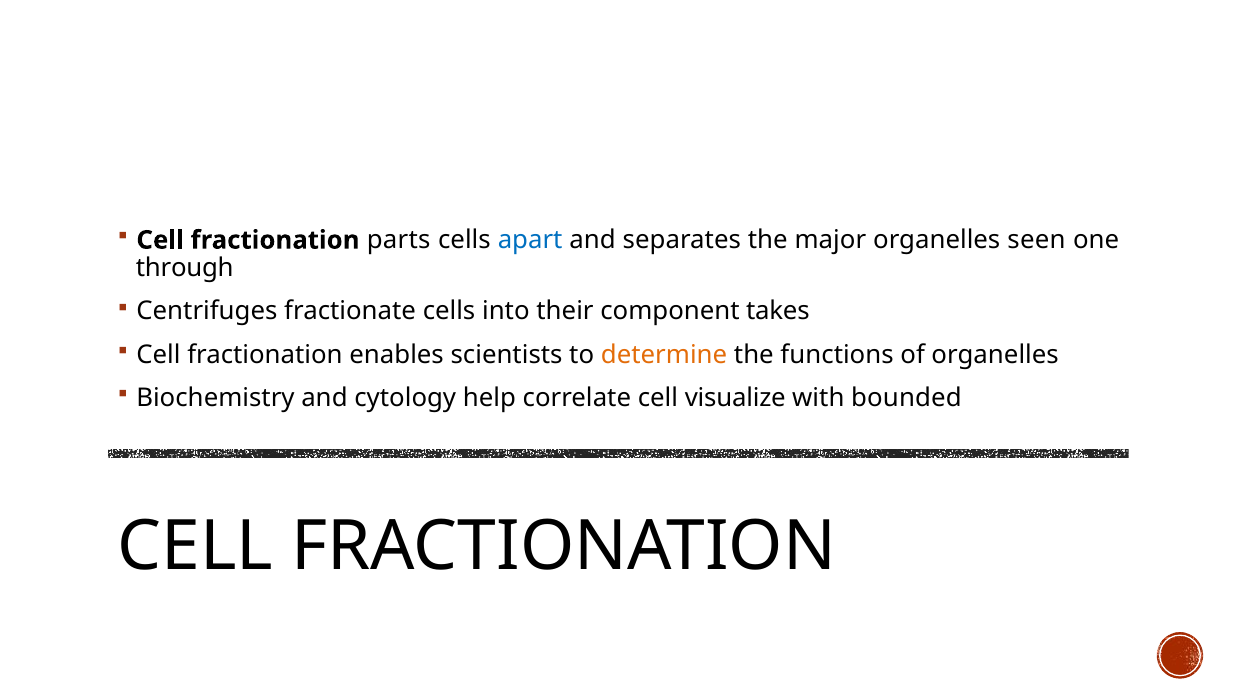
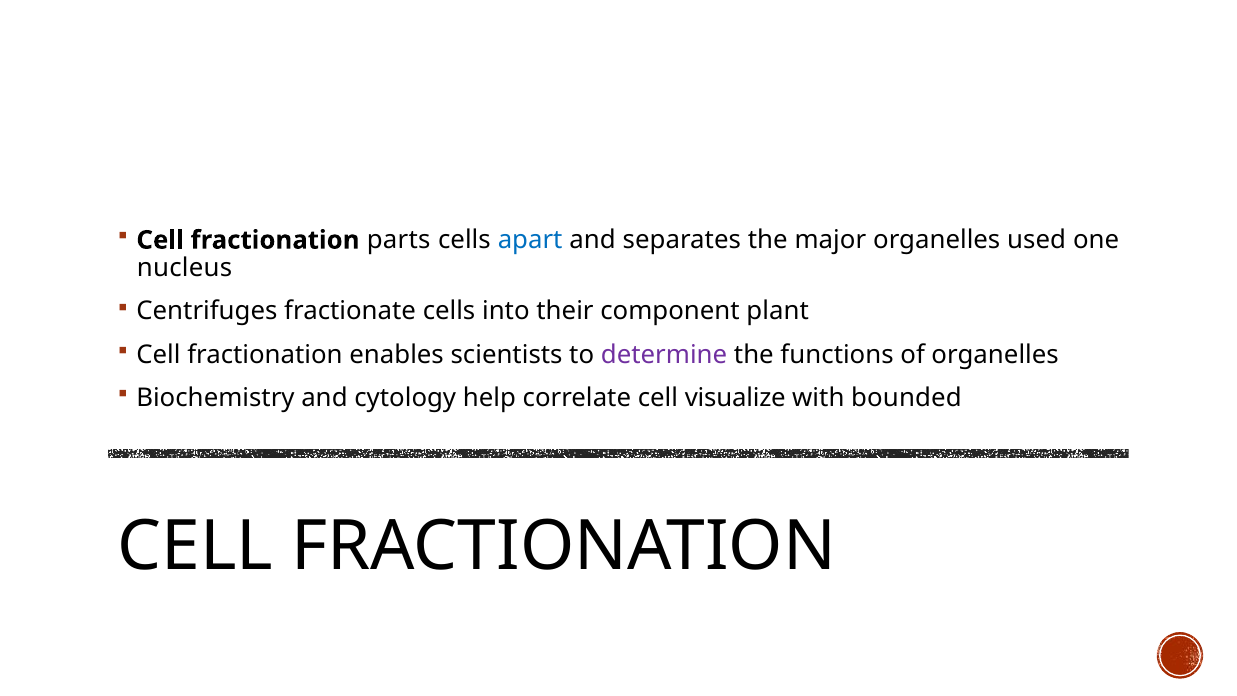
seen: seen -> used
through: through -> nucleus
takes: takes -> plant
determine colour: orange -> purple
